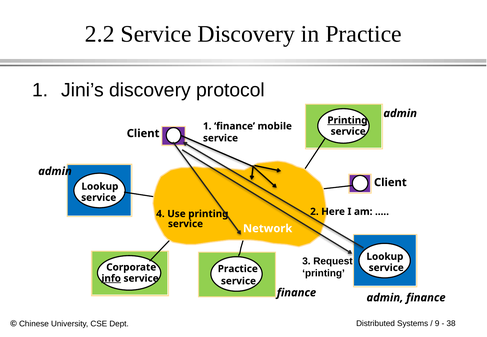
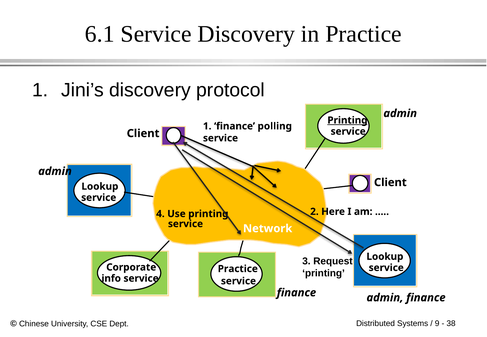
2.2: 2.2 -> 6.1
mobile: mobile -> polling
info underline: present -> none
